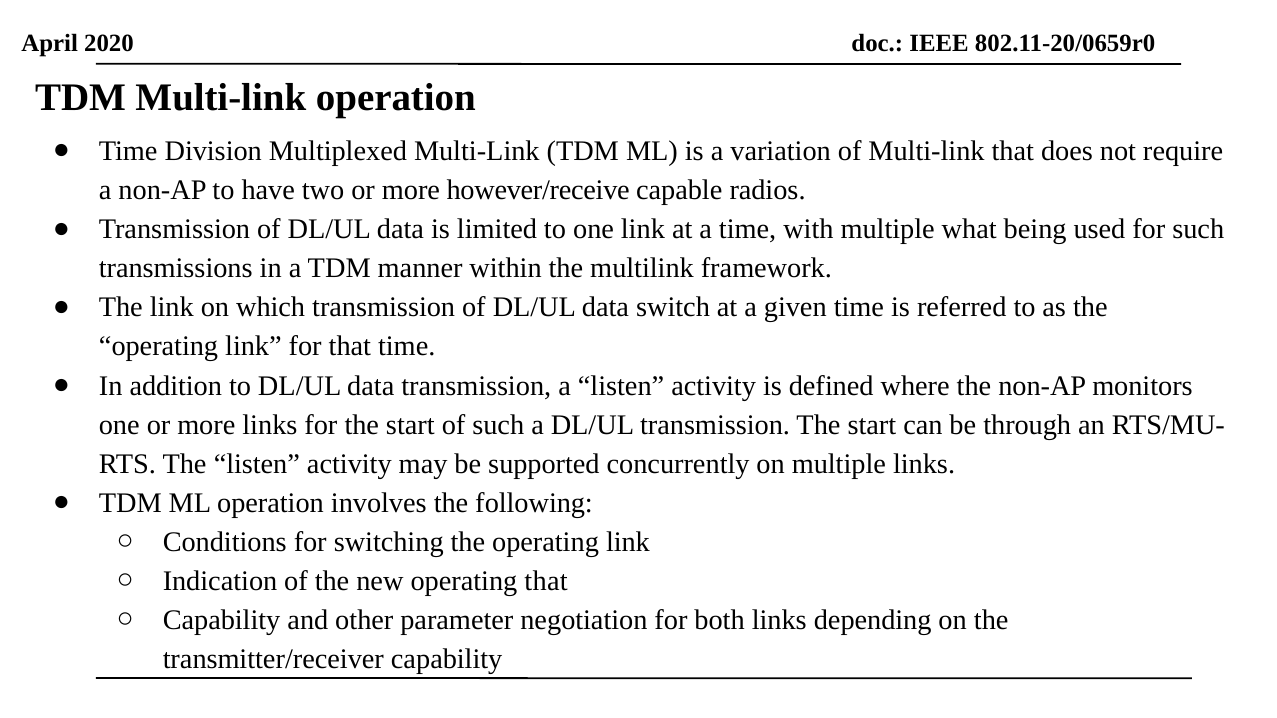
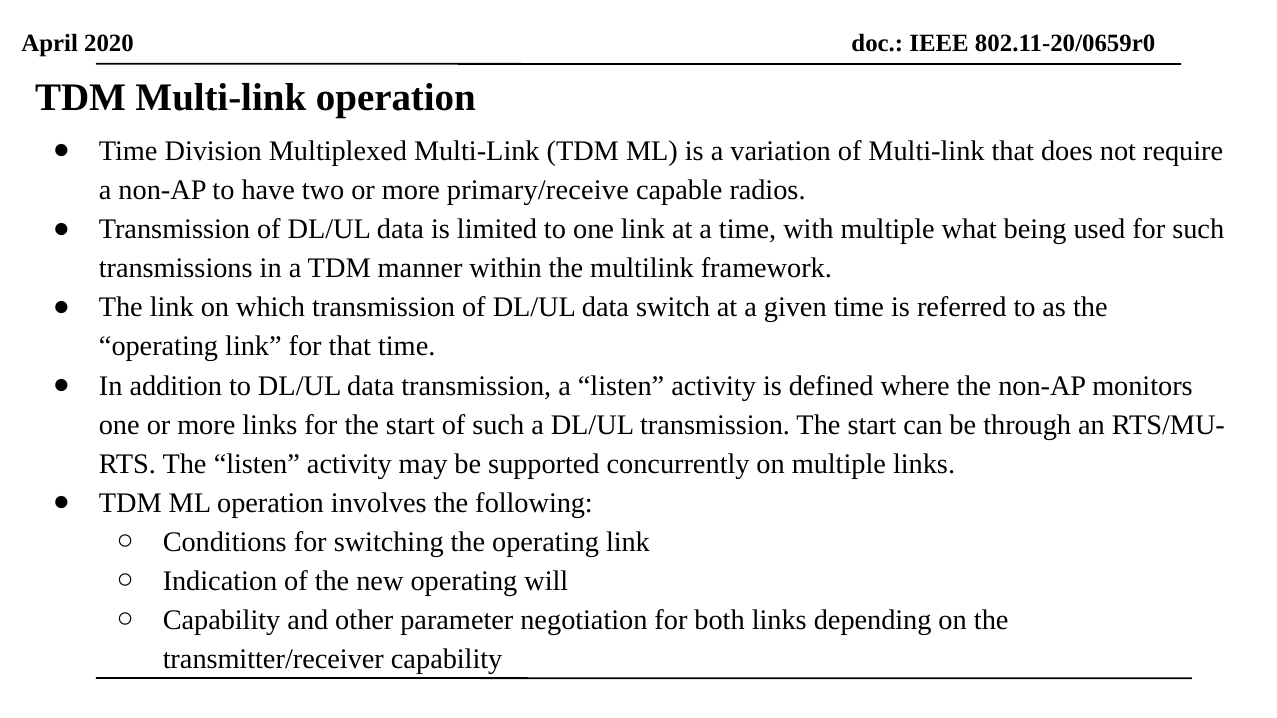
however/receive: however/receive -> primary/receive
operating that: that -> will
